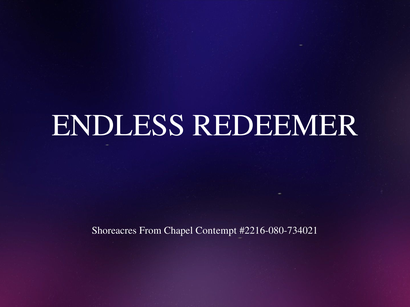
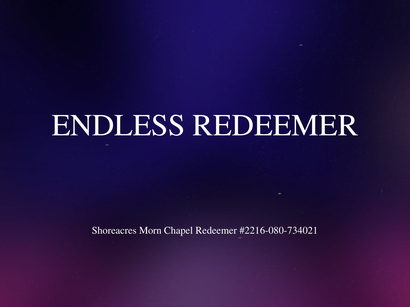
From: From -> Morn
Chapel Contempt: Contempt -> Redeemer
